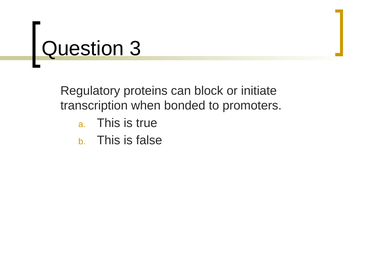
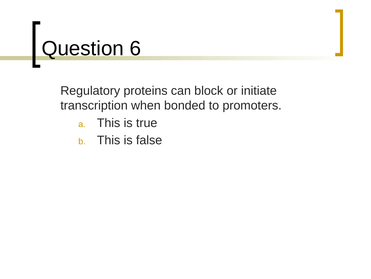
3: 3 -> 6
